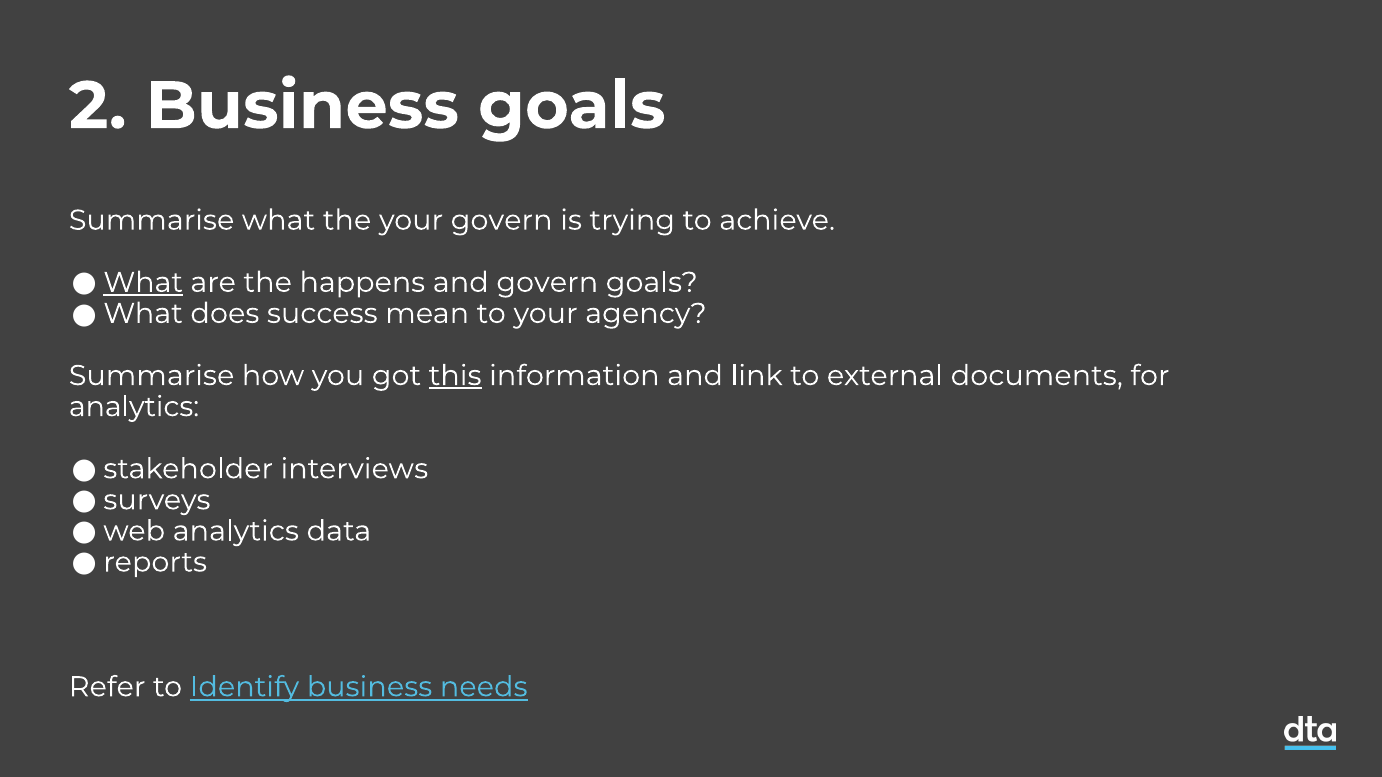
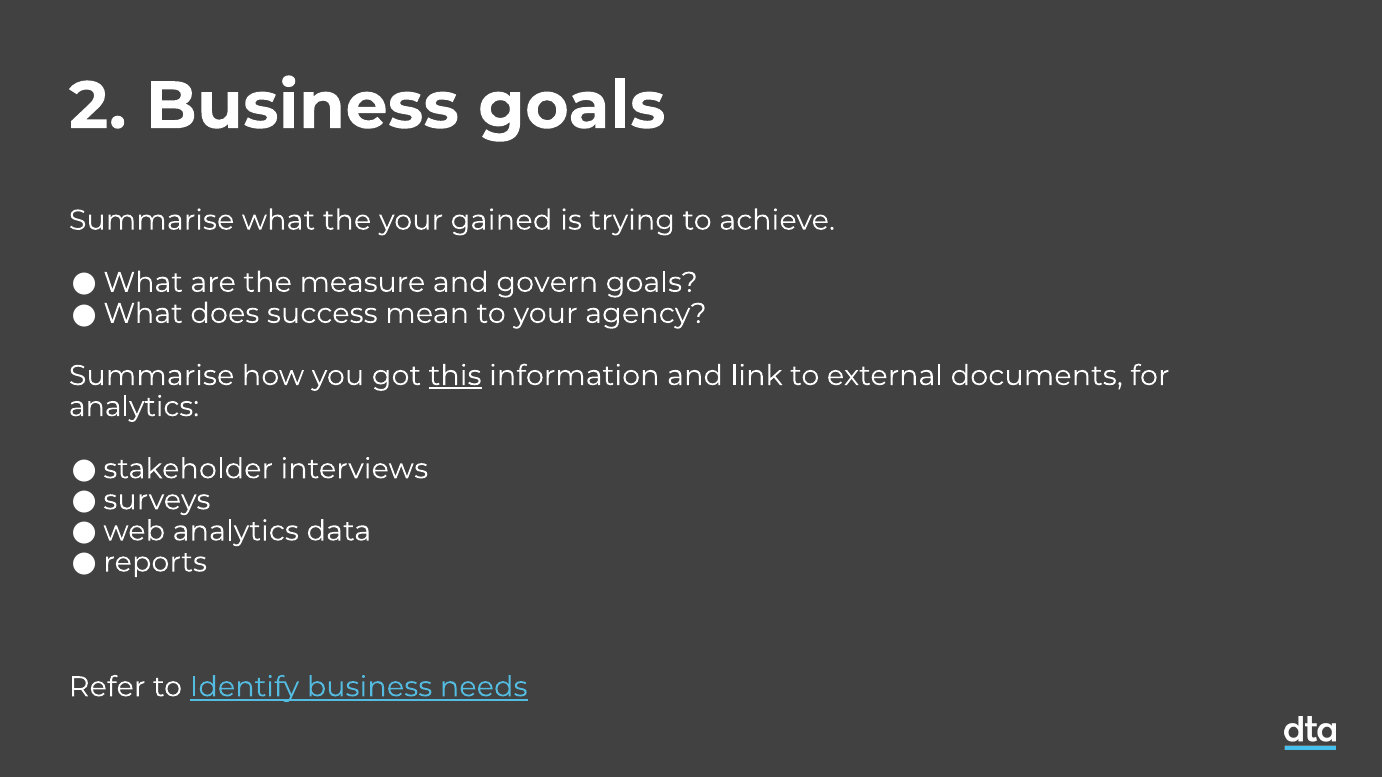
your govern: govern -> gained
What at (143, 283) underline: present -> none
happens: happens -> measure
